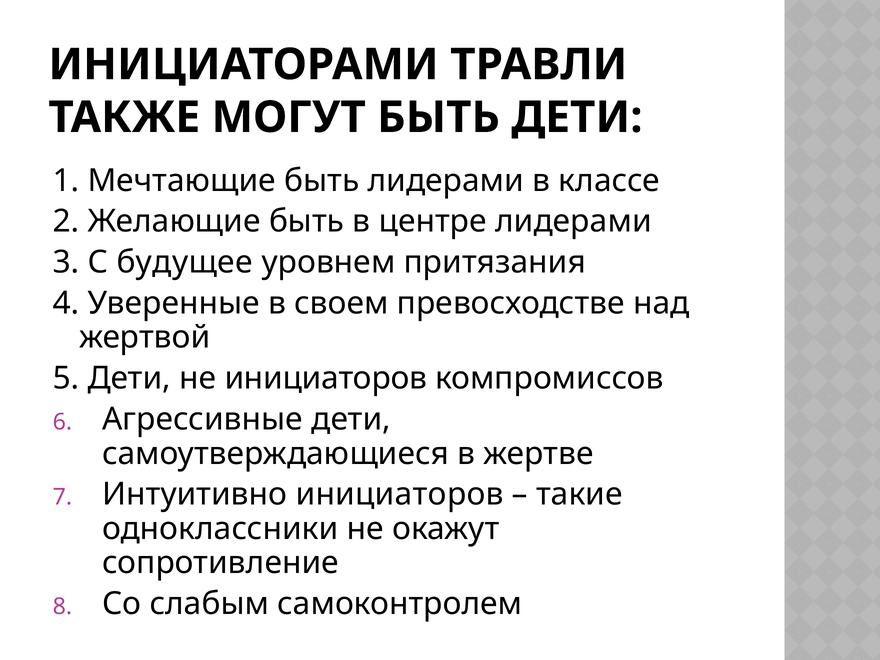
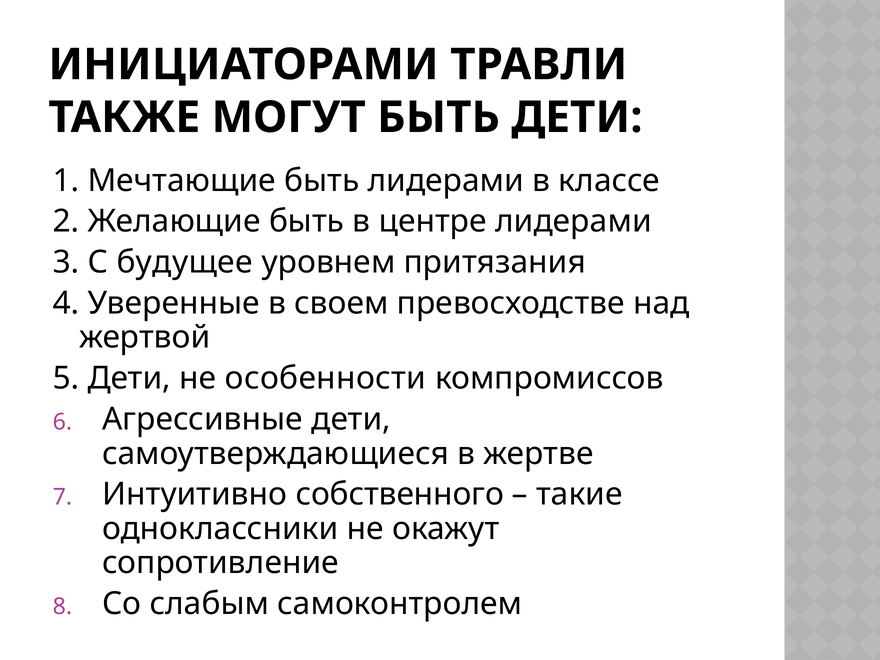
не инициаторов: инициаторов -> особенности
Интуитивно инициаторов: инициаторов -> собственного
